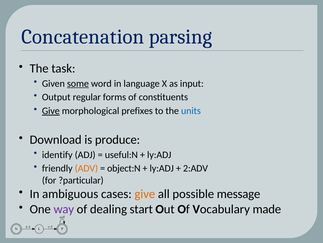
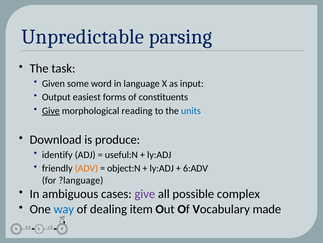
Concatenation: Concatenation -> Unpredictable
some underline: present -> none
regular: regular -> easiest
prefixes: prefixes -> reading
2:ADV: 2:ADV -> 6:ADV
?particular: ?particular -> ?language
give at (145, 193) colour: orange -> purple
message: message -> complex
way colour: purple -> blue
start: start -> item
